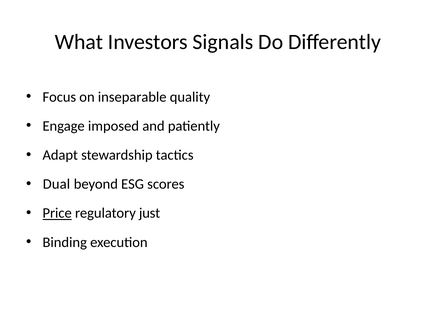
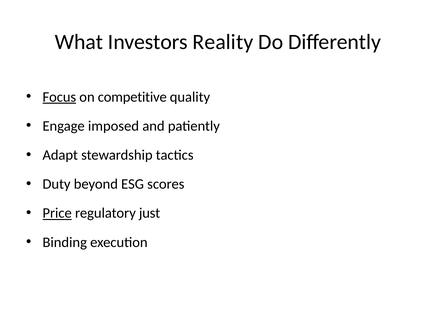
Signals: Signals -> Reality
Focus underline: none -> present
inseparable: inseparable -> competitive
Dual: Dual -> Duty
